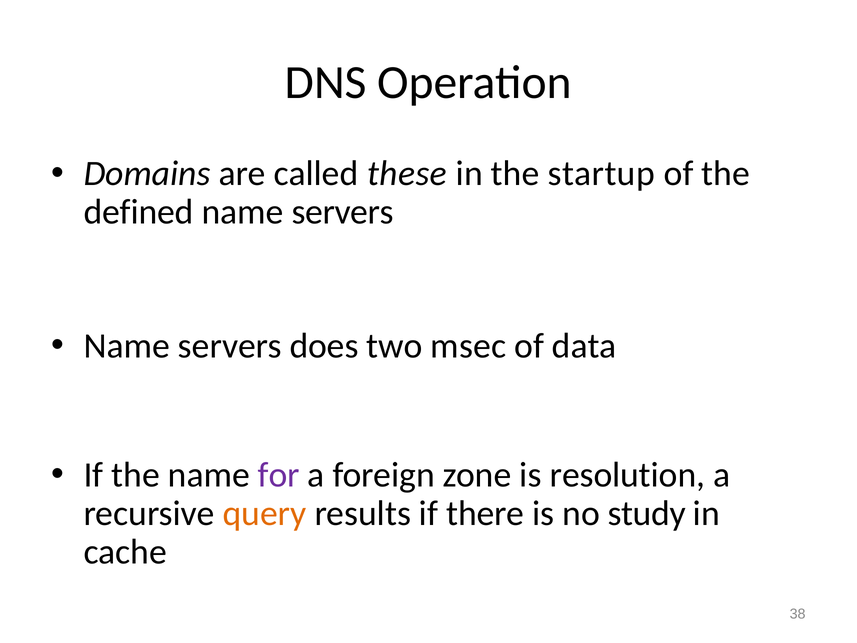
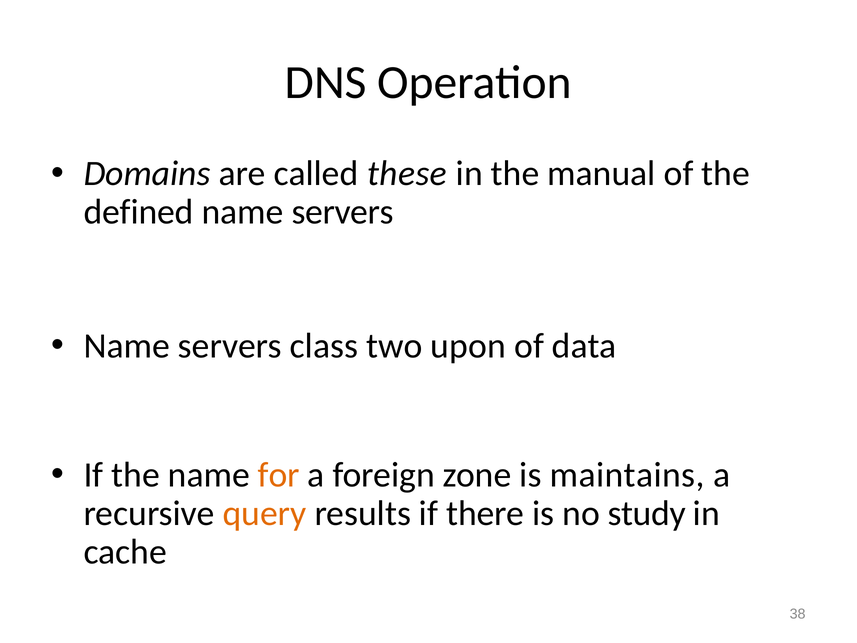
startup: startup -> manual
does: does -> class
msec: msec -> upon
for colour: purple -> orange
resolution: resolution -> maintains
